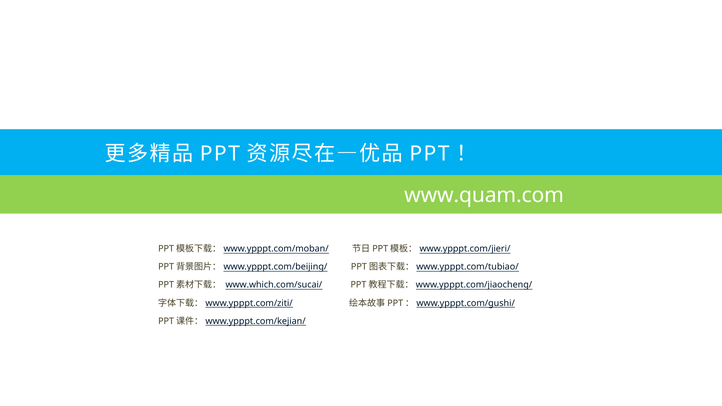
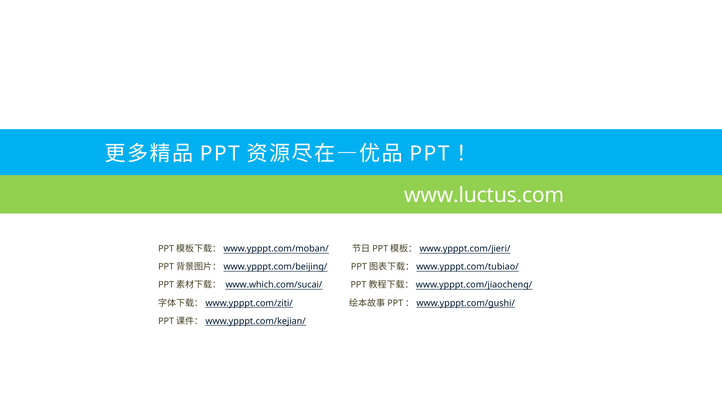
www.quam.com: www.quam.com -> www.luctus.com
